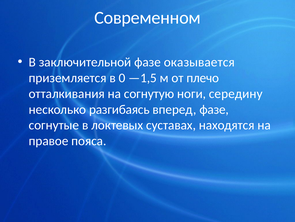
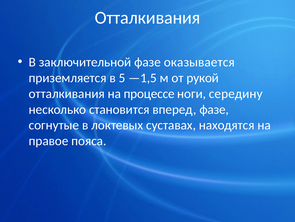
Современном at (148, 18): Современном -> Отталкивания
0: 0 -> 5
плечо: плечо -> рукой
согнутую: согнутую -> процессе
разгибаясь: разгибаясь -> становится
